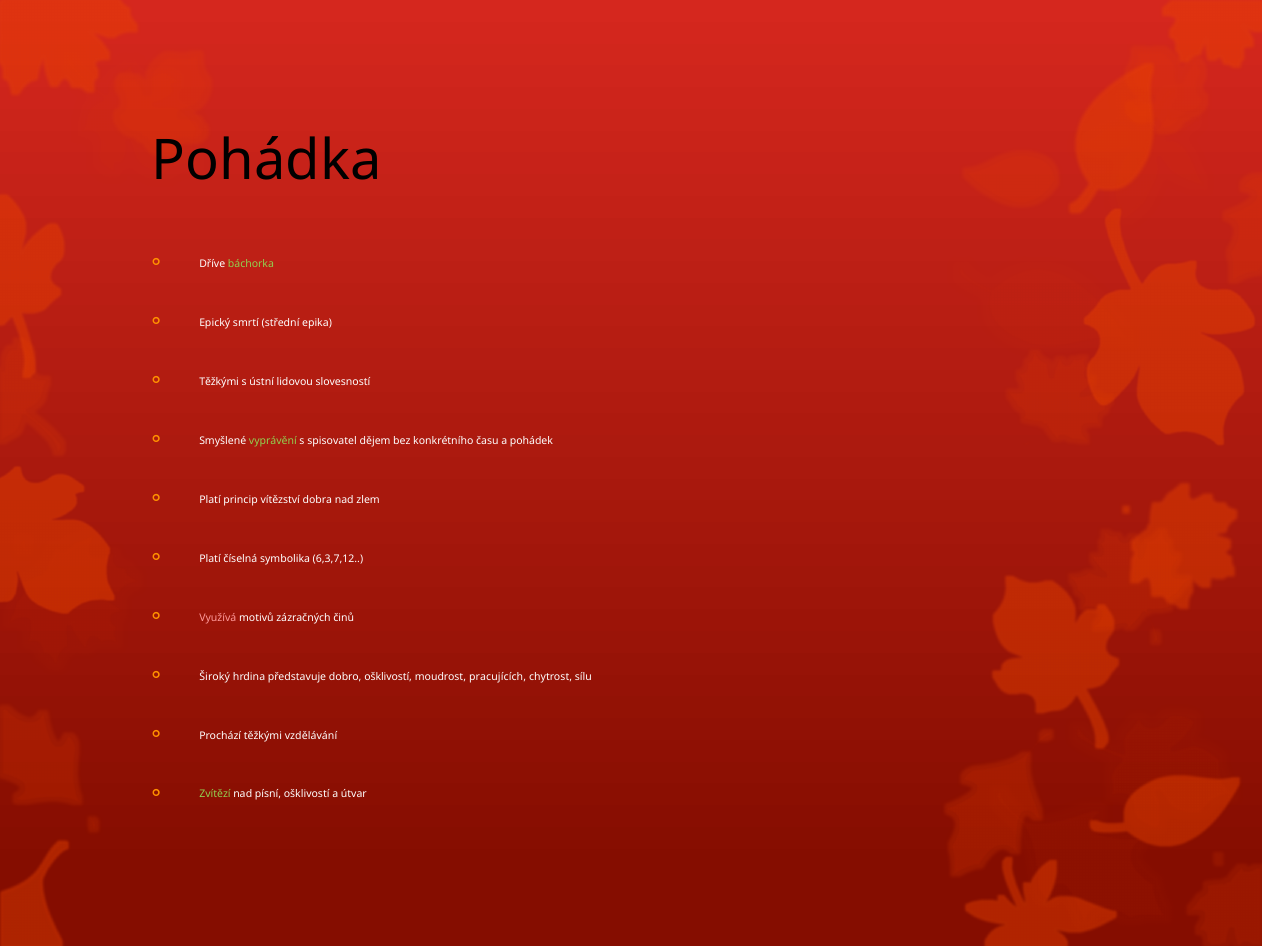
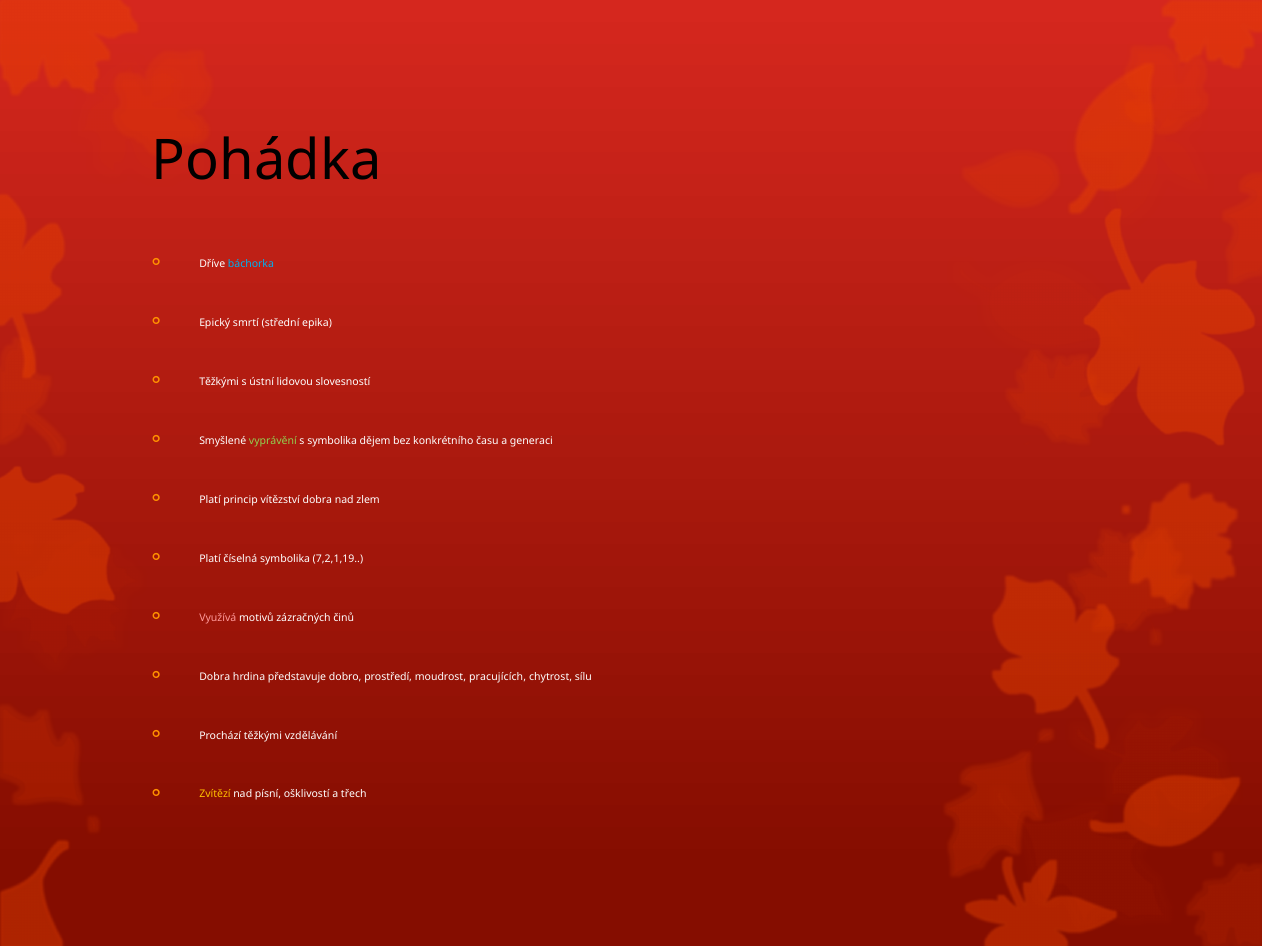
báchorka colour: light green -> light blue
s spisovatel: spisovatel -> symbolika
pohádek: pohádek -> generaci
6,3,7,12: 6,3,7,12 -> 7,2,1,19
Široký at (215, 677): Široký -> Dobra
dobro ošklivostí: ošklivostí -> prostředí
Zvítězí colour: light green -> yellow
útvar: útvar -> třech
